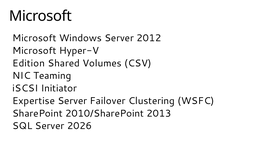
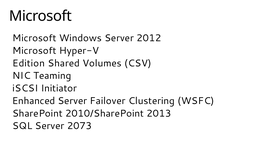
Expertise: Expertise -> Enhanced
2026: 2026 -> 2073
